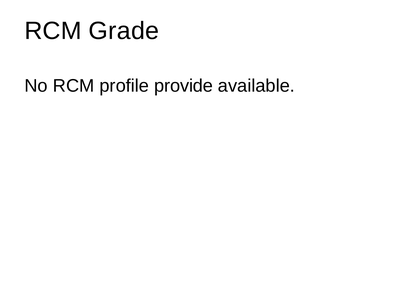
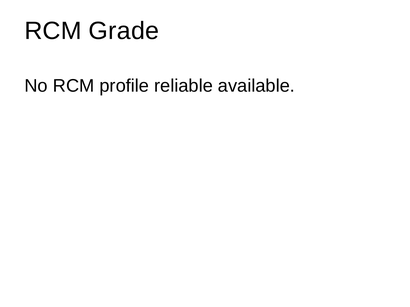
provide: provide -> reliable
